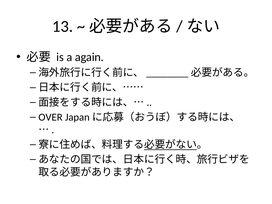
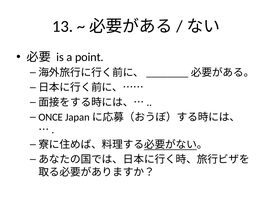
again: again -> point
OVER: OVER -> ONCE
